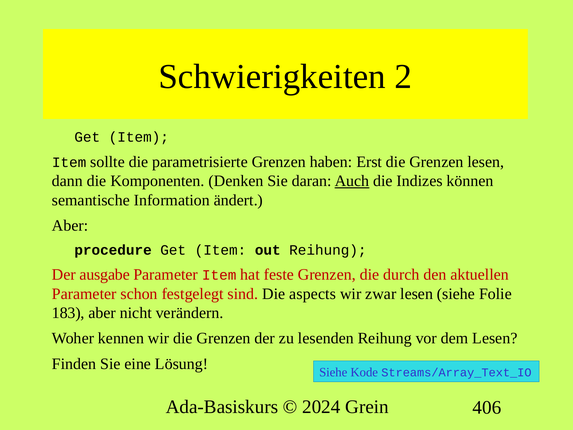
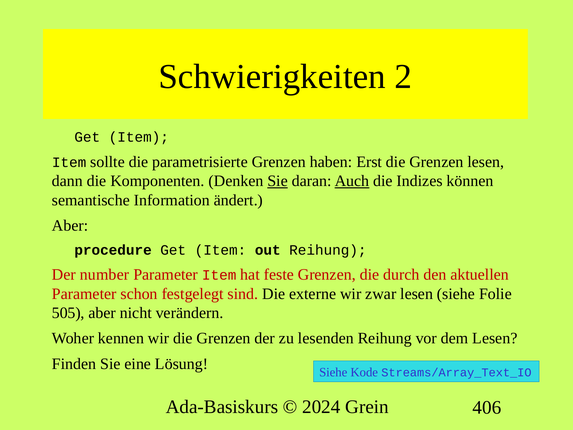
Sie at (278, 181) underline: none -> present
ausgabe: ausgabe -> number
aspects: aspects -> externe
183: 183 -> 505
